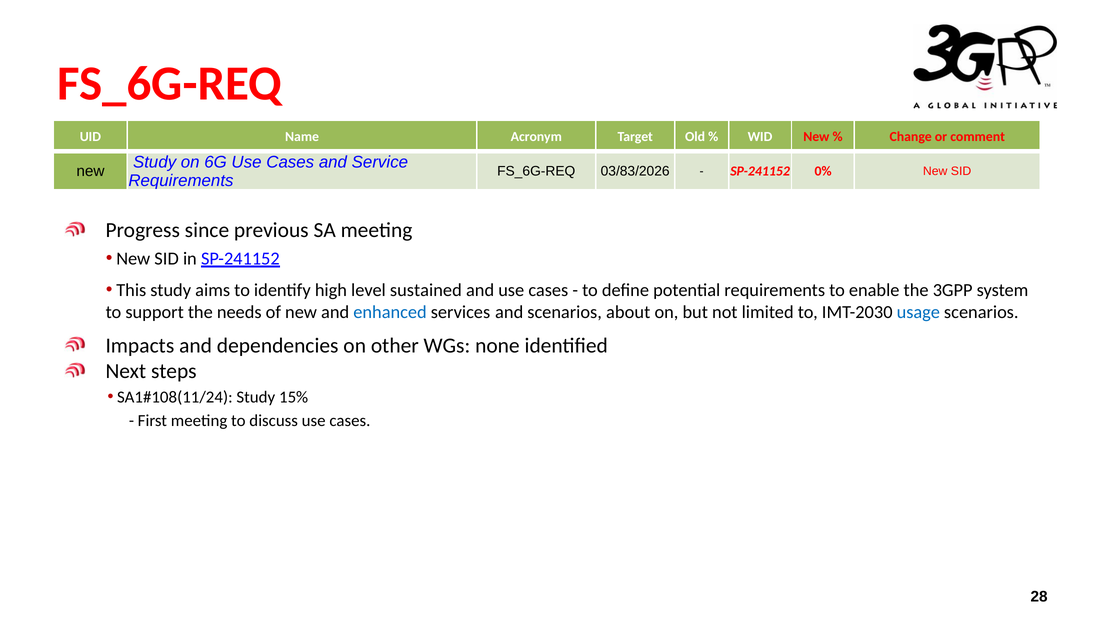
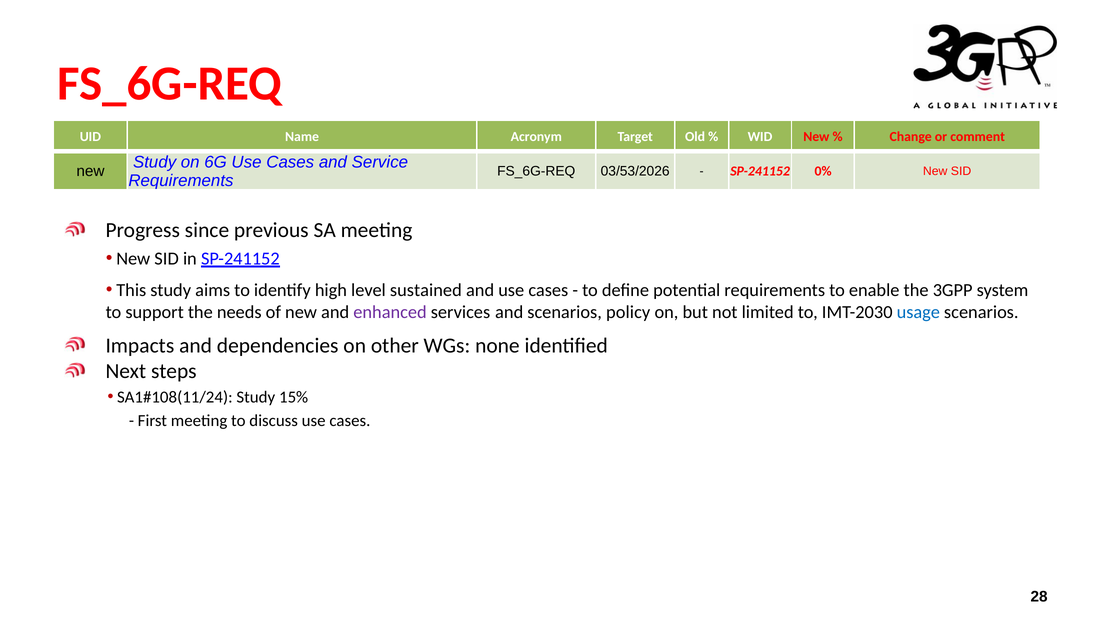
03/83/2026: 03/83/2026 -> 03/53/2026
enhanced colour: blue -> purple
about: about -> policy
